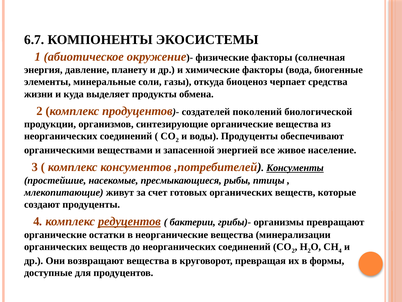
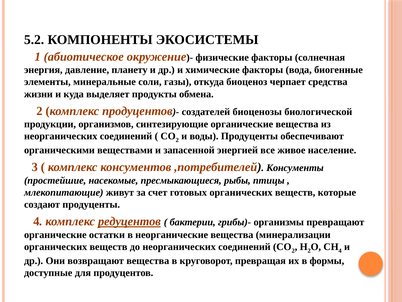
6.7: 6.7 -> 5.2
поколений: поколений -> биоценозы
Консументы underline: present -> none
